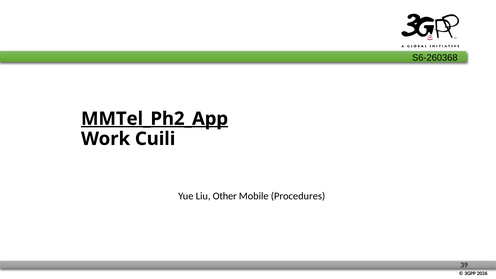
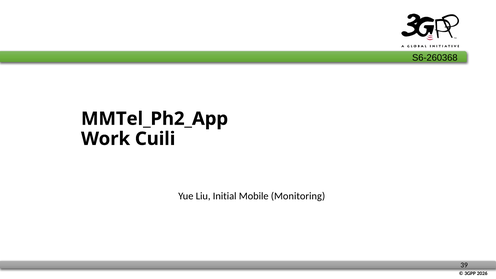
MMTel_Ph2_App underline: present -> none
Other: Other -> Initial
Procedures: Procedures -> Monitoring
